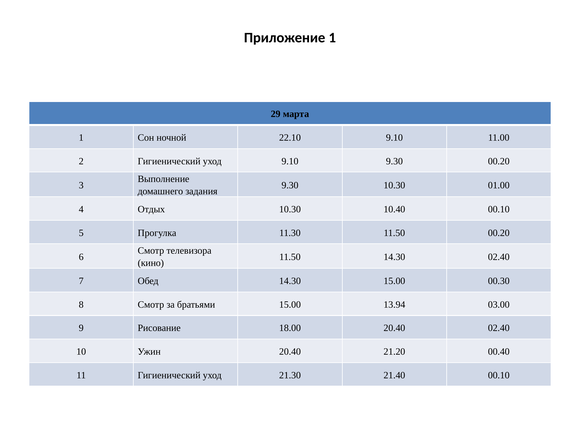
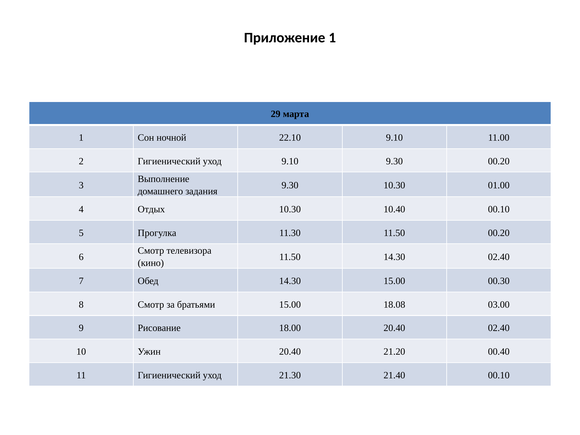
13.94: 13.94 -> 18.08
